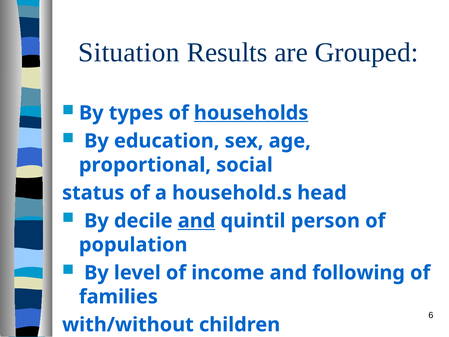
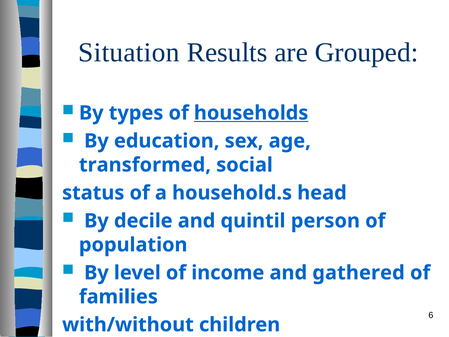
proportional: proportional -> transformed
and at (197, 221) underline: present -> none
following: following -> gathered
